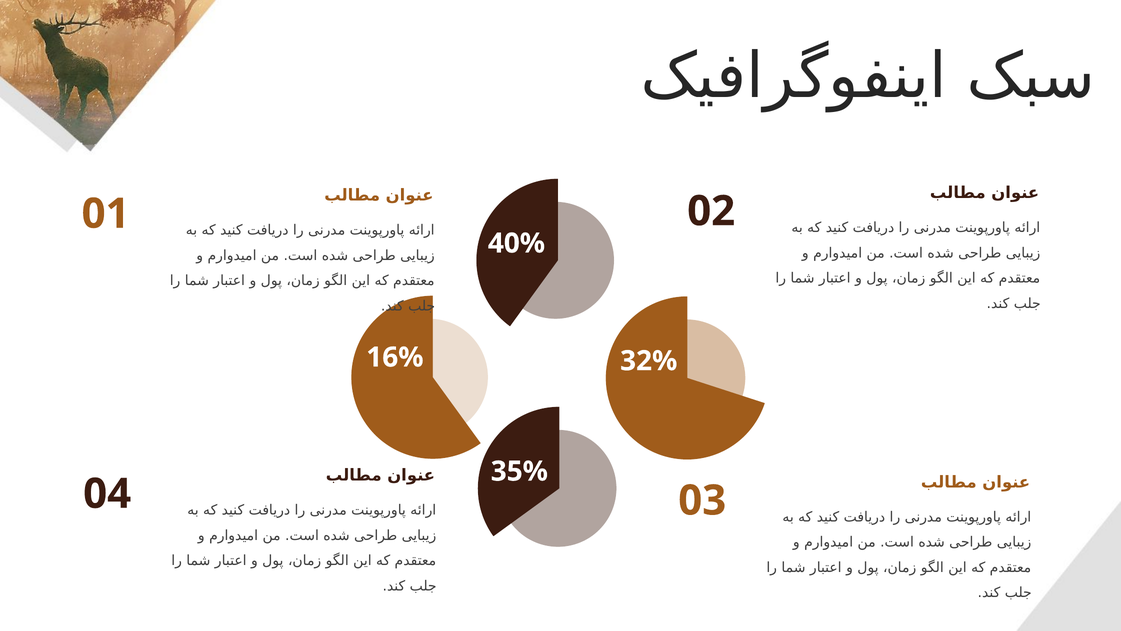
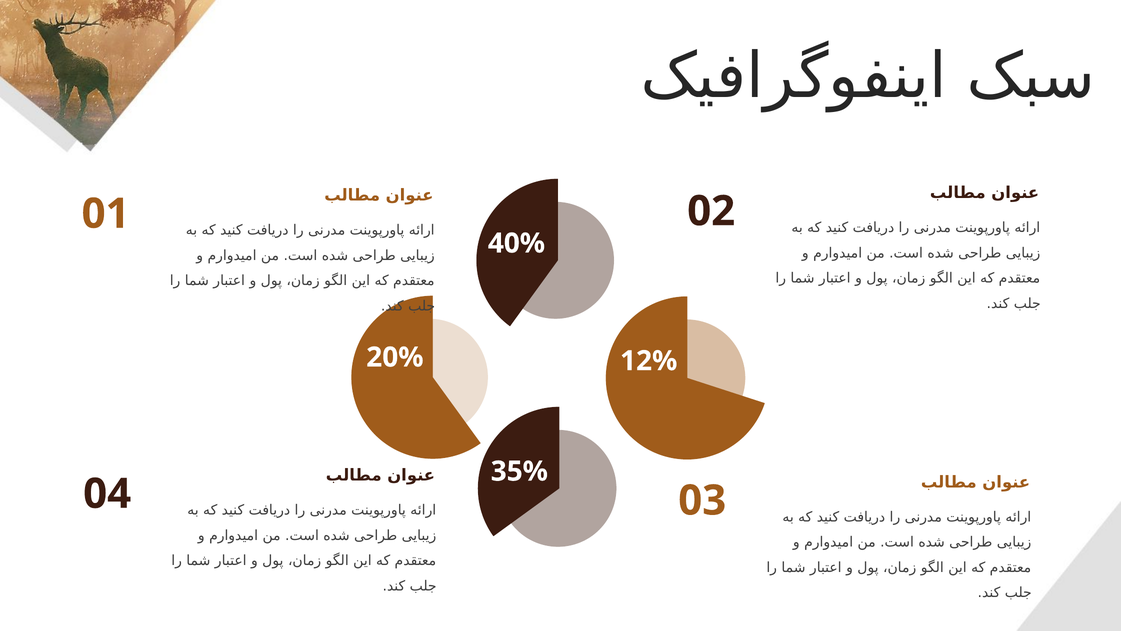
16%: 16% -> 20%
32%: 32% -> 12%
